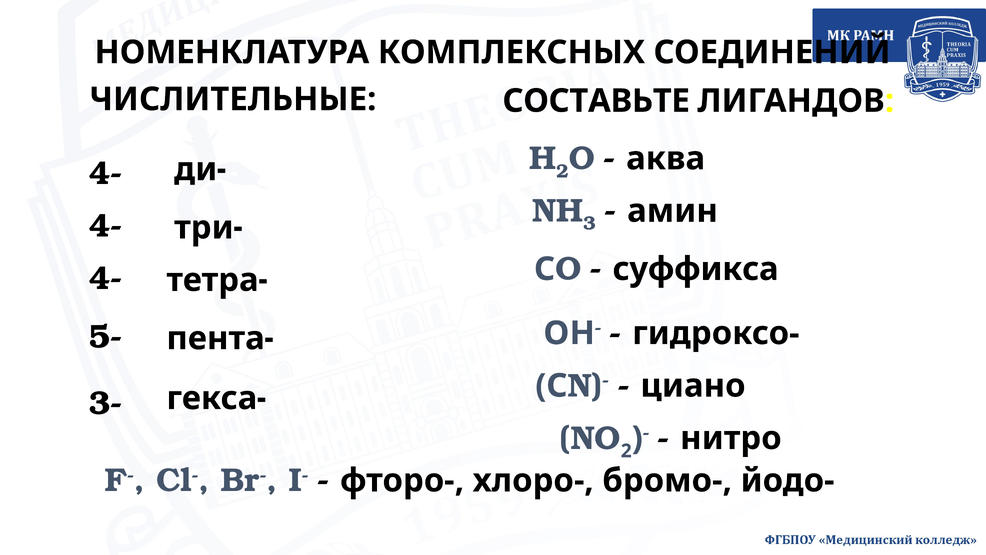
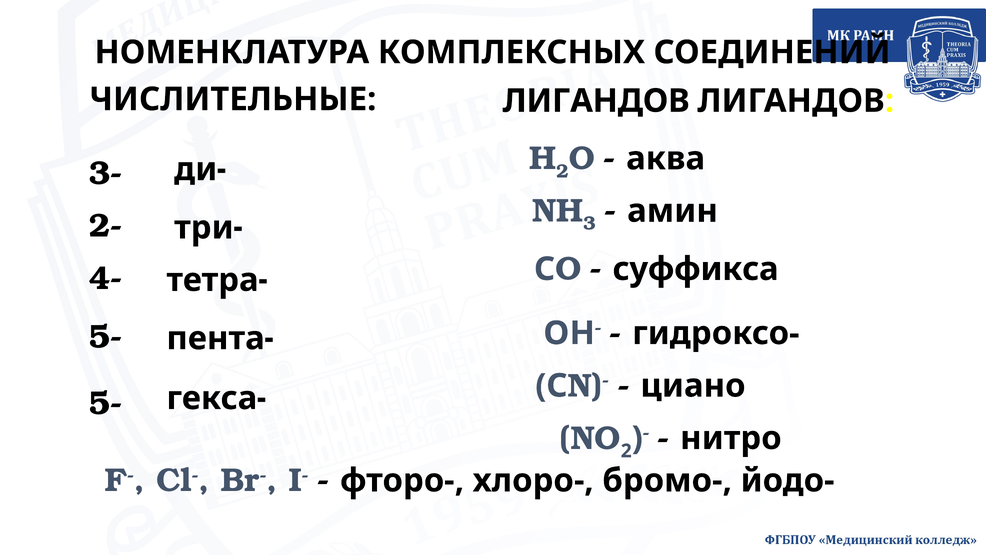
ЧИСЛИТЕЛЬНЫЕ СОСТАВЬТЕ: СОСТАВЬТЕ -> ЛИГАНДОВ
4- at (106, 173): 4- -> 3-
4- at (106, 226): 4- -> 2-
3- at (106, 403): 3- -> 5-
